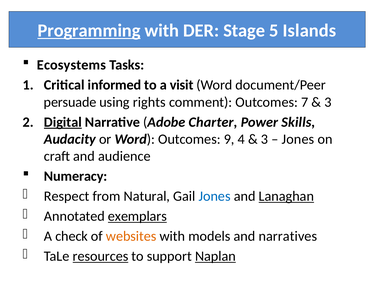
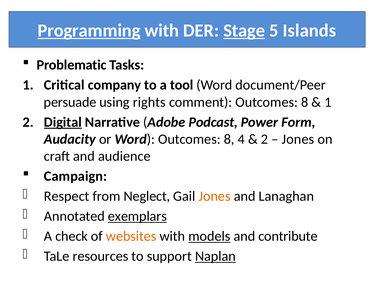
Stage underline: none -> present
Ecosystems: Ecosystems -> Problematic
informed: informed -> company
visit: visit -> tool
comment Outcomes 7: 7 -> 8
3 at (328, 102): 3 -> 1
Charter: Charter -> Podcast
Skills: Skills -> Form
Word Outcomes 9: 9 -> 8
3 at (265, 139): 3 -> 2
Numeracy: Numeracy -> Campaign
Natural: Natural -> Neglect
Jones at (215, 196) colour: blue -> orange
Lanaghan underline: present -> none
models underline: none -> present
narratives: narratives -> contribute
resources underline: present -> none
